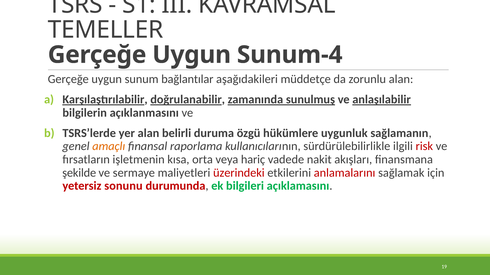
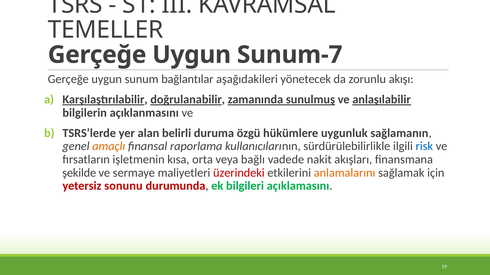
Sunum-4: Sunum-4 -> Sunum-7
müddetçe: müddetçe -> yönetecek
zorunlu alan: alan -> akışı
risk colour: red -> blue
hariç: hariç -> bağlı
anlamalarını colour: red -> orange
